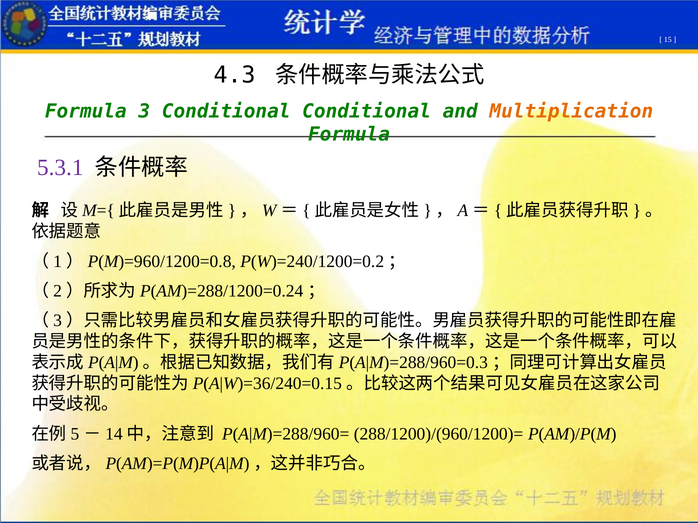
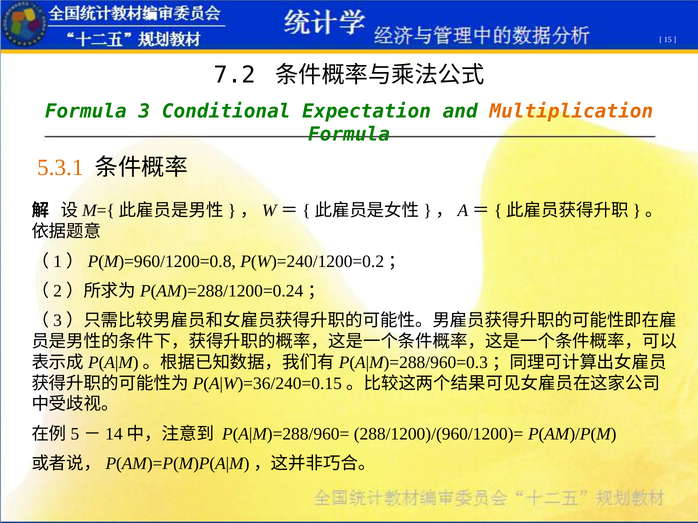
4.3: 4.3 -> 7.2
Conditional Conditional: Conditional -> Expectation
5.3.1 colour: purple -> orange
